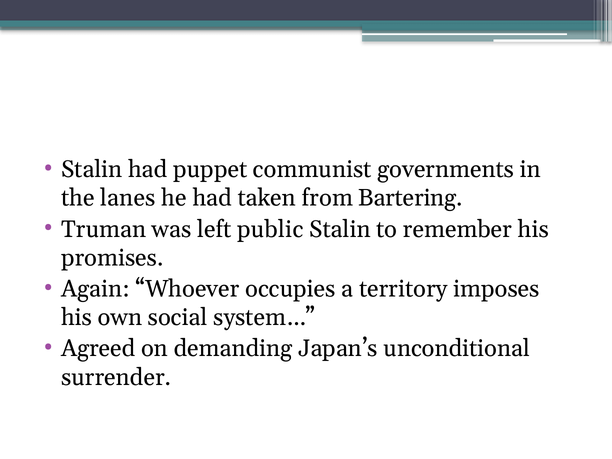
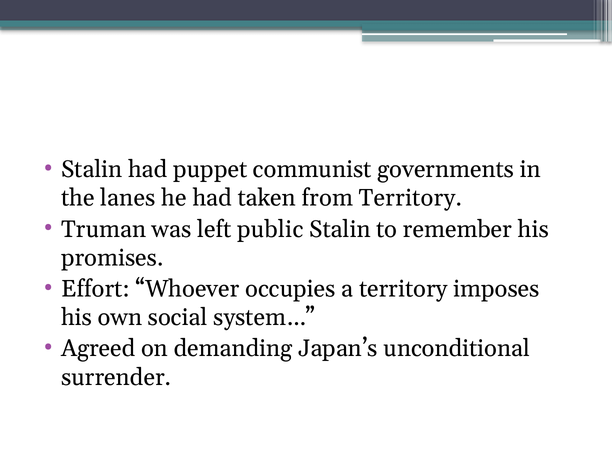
from Bartering: Bartering -> Territory
Again: Again -> Effort
